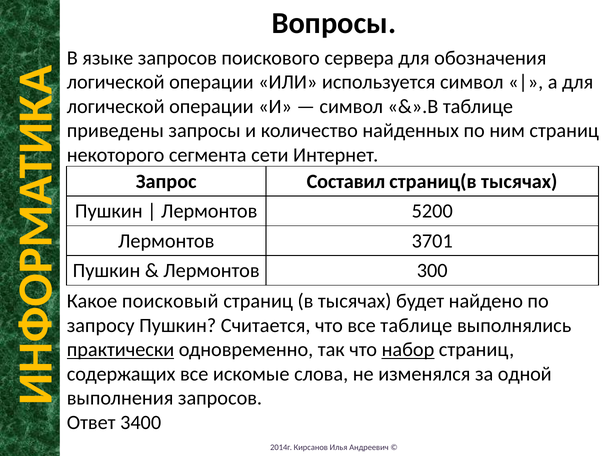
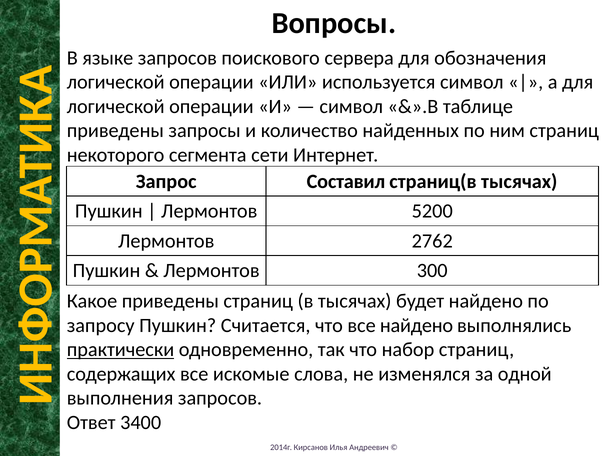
3701: 3701 -> 2762
Какое поисковый: поисковый -> приведены
все таблице: таблице -> найдено
набор underline: present -> none
